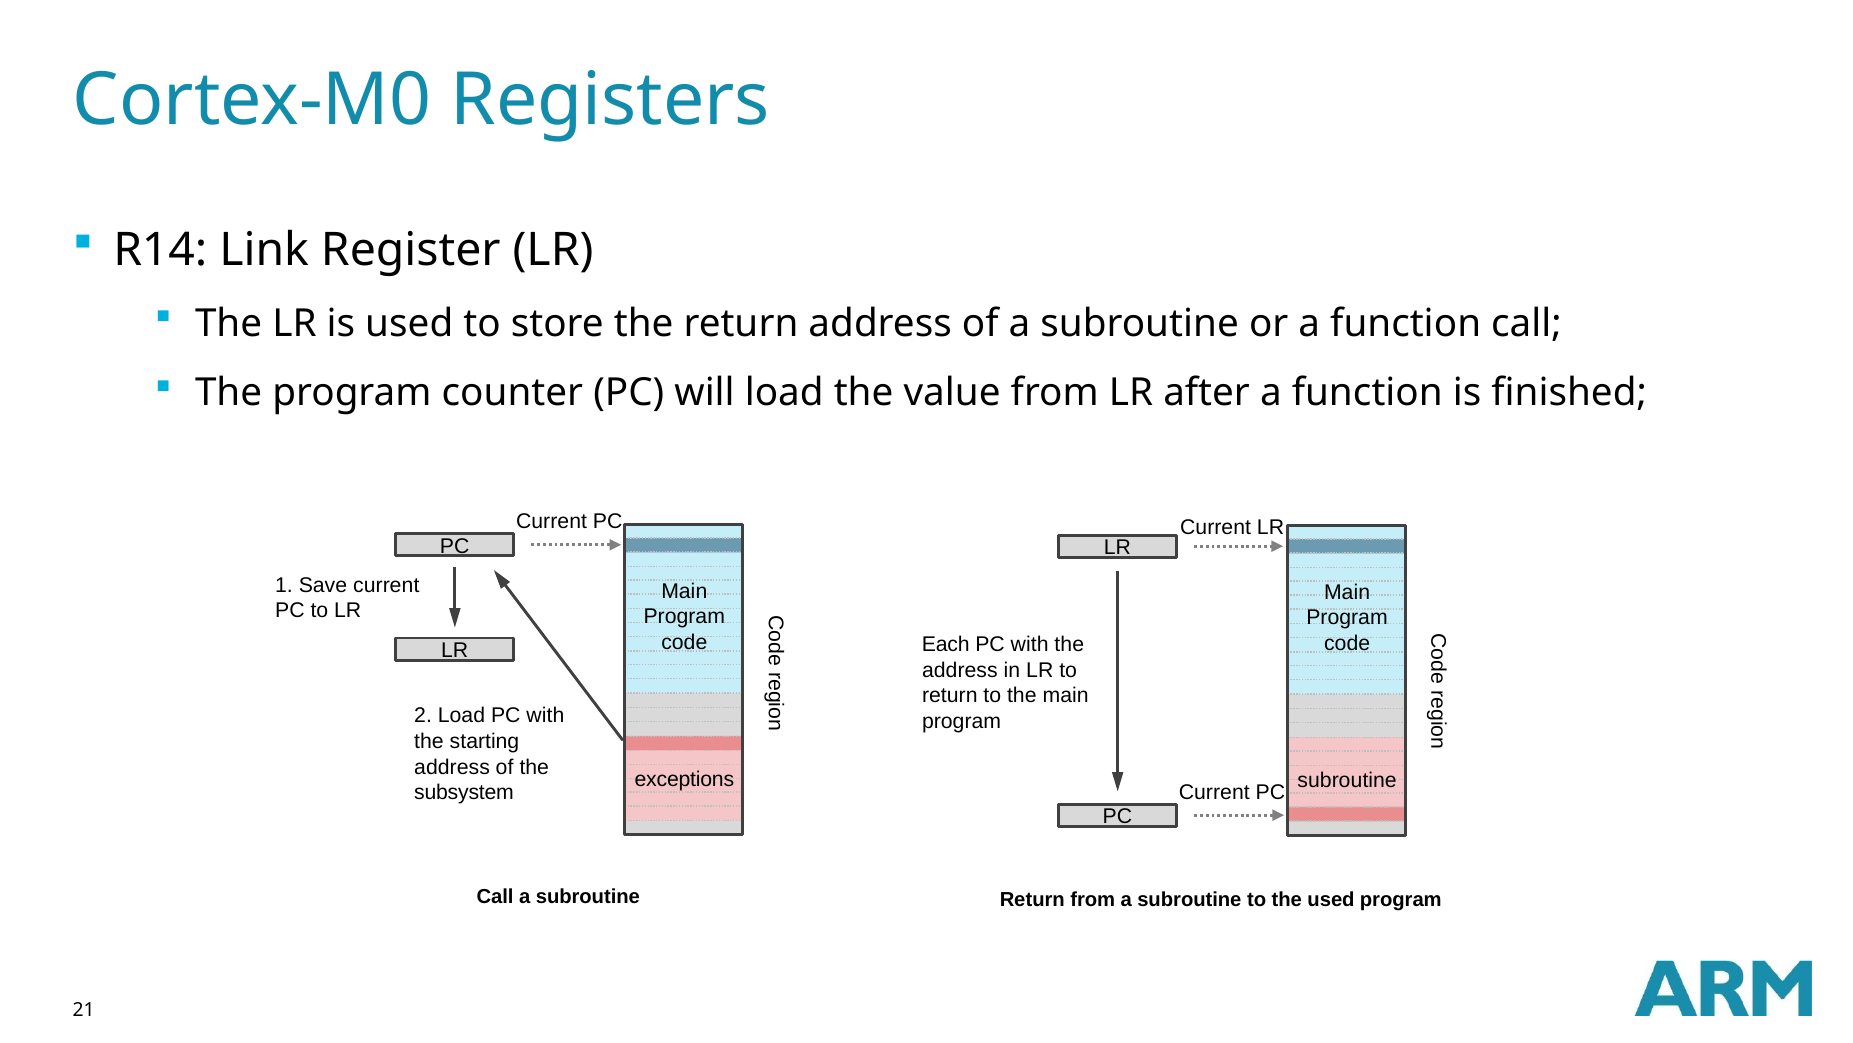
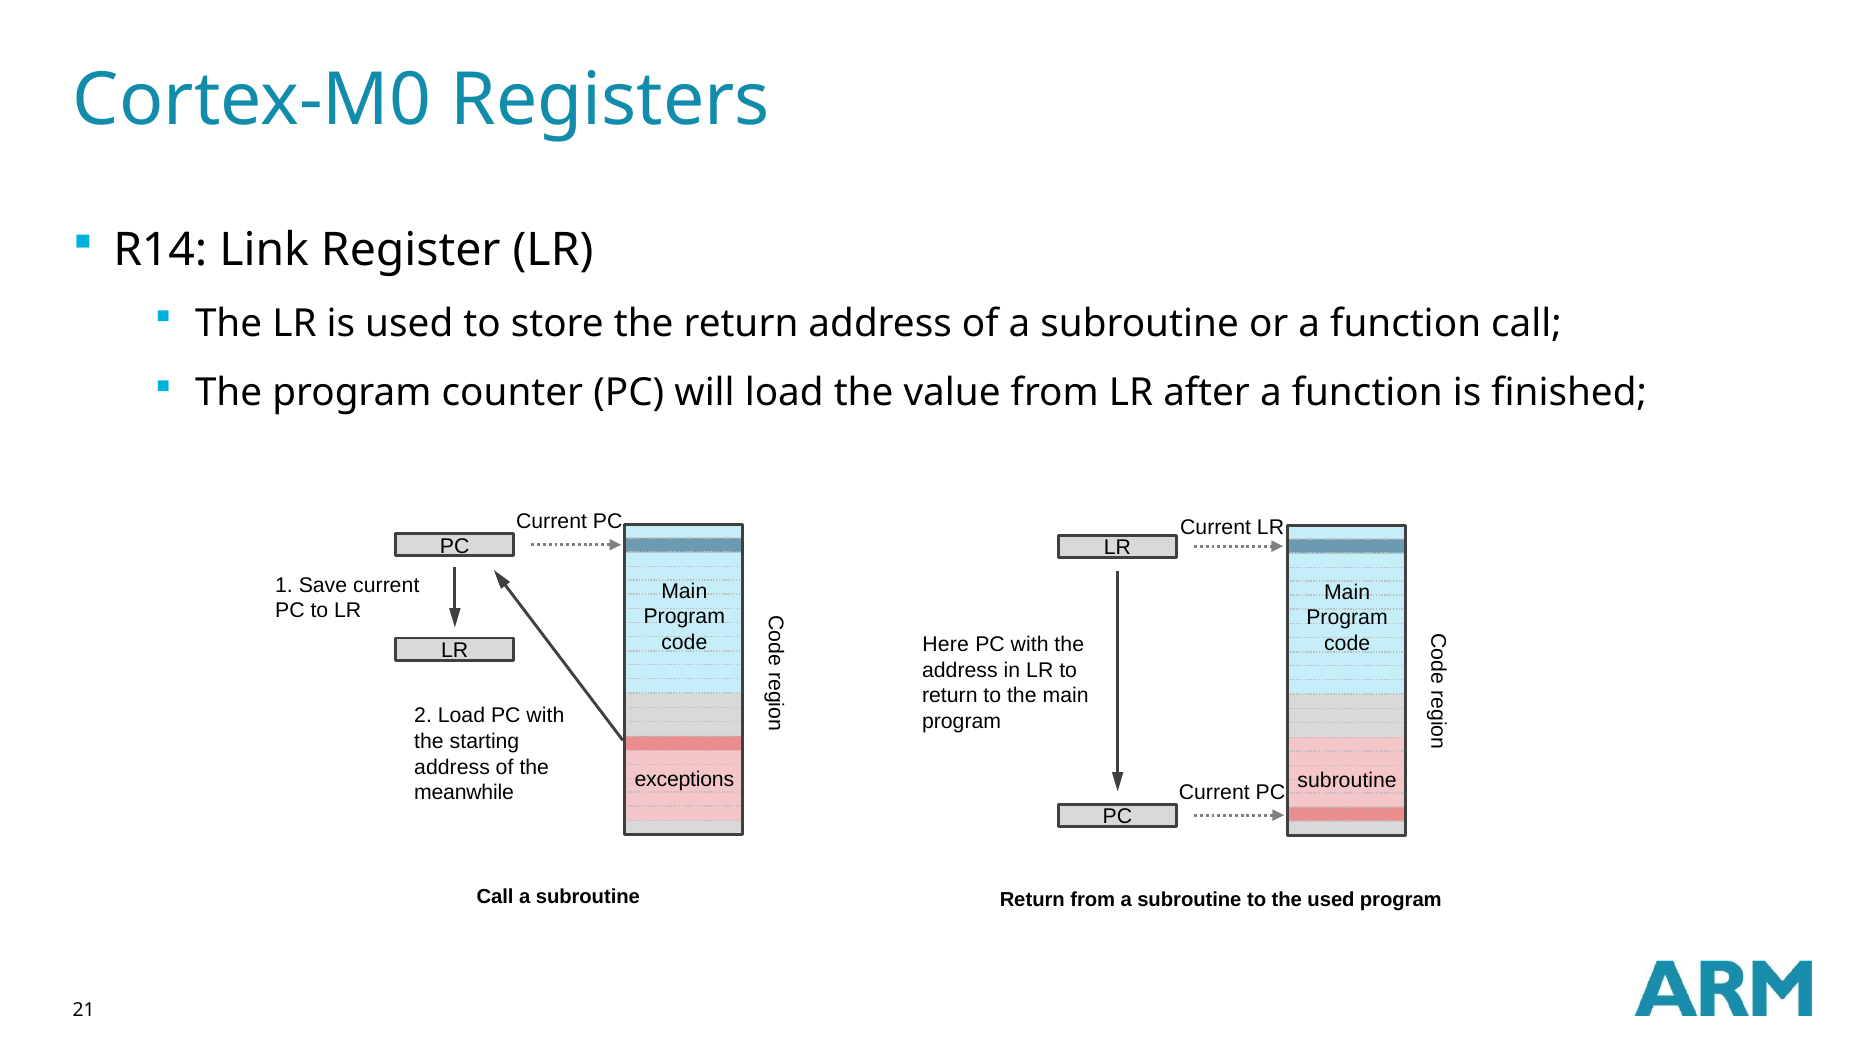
Each: Each -> Here
subsystem: subsystem -> meanwhile
